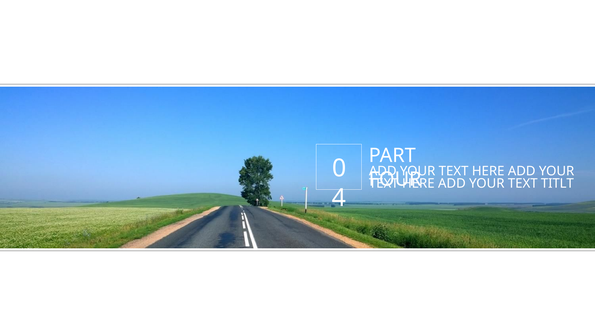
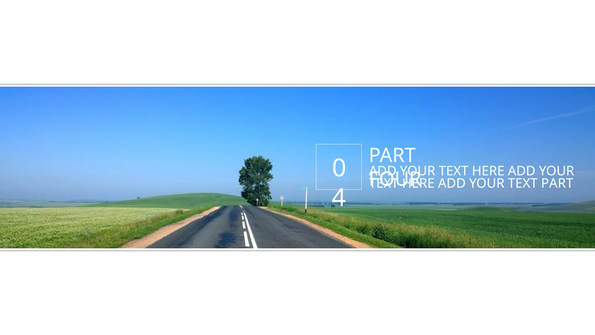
TEXT TITLT: TITLT -> PART
